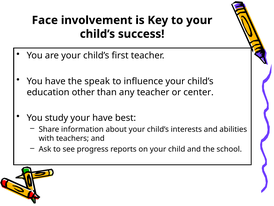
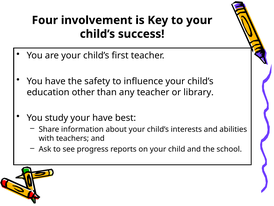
Face: Face -> Four
speak: speak -> safety
center: center -> library
